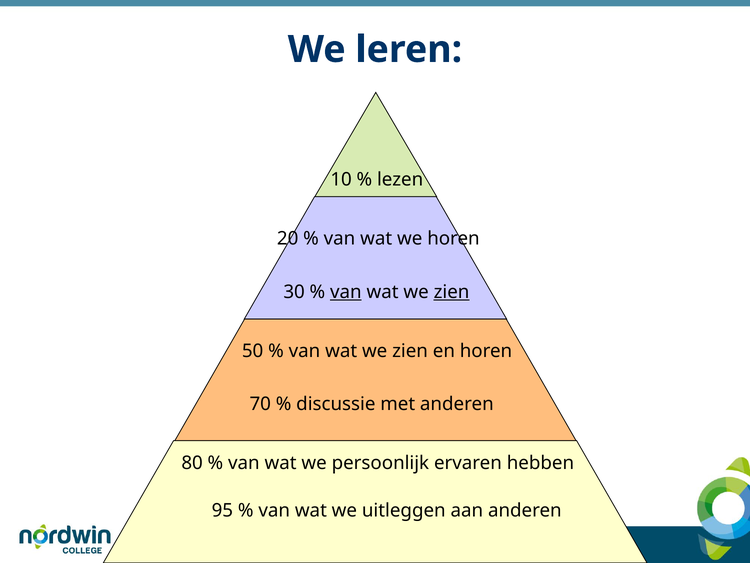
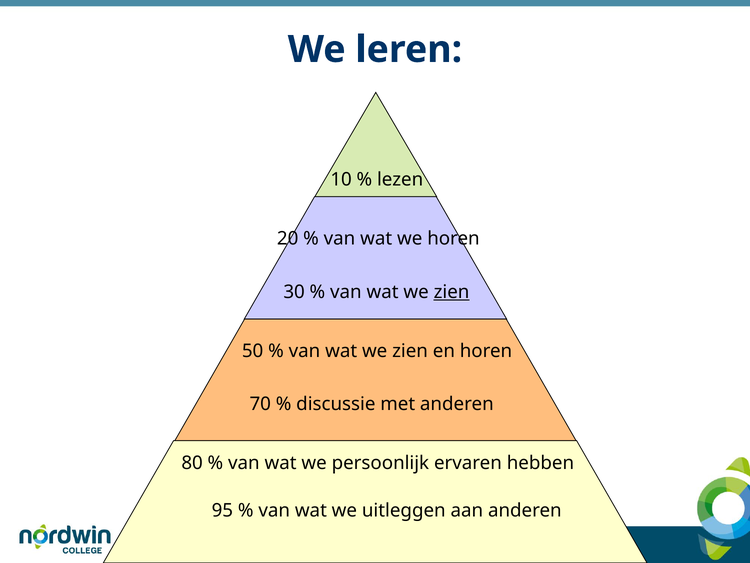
van at (346, 292) underline: present -> none
